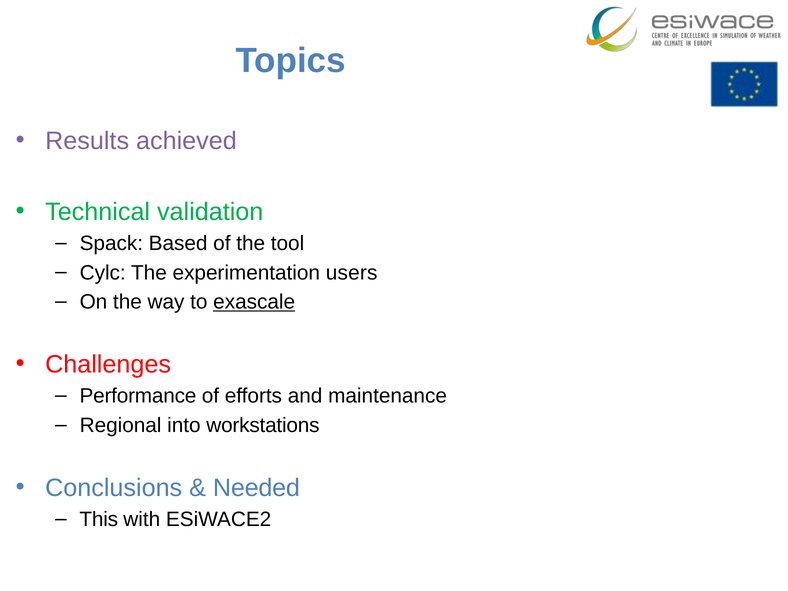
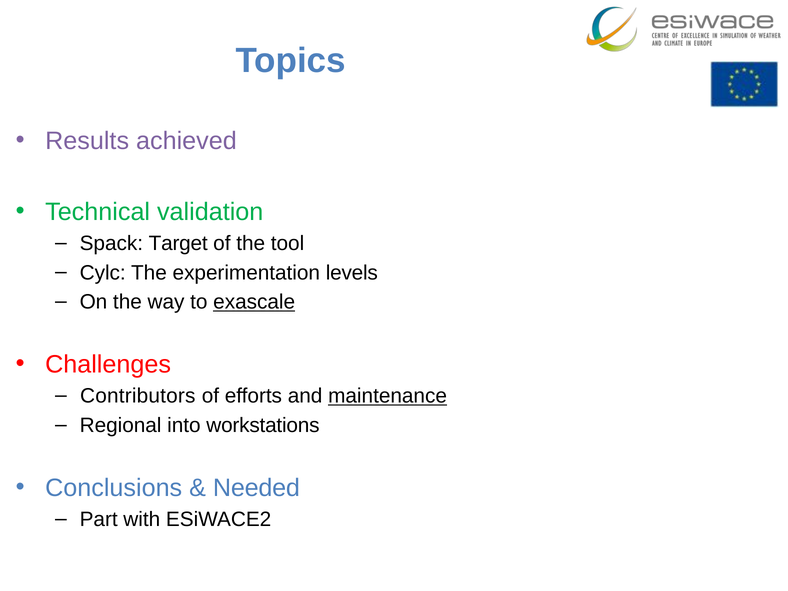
Based: Based -> Target
users: users -> levels
Performance: Performance -> Contributors
maintenance underline: none -> present
This: This -> Part
